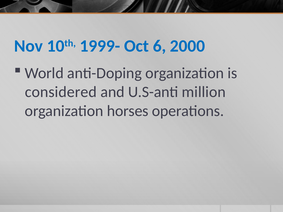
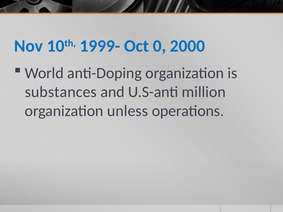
6: 6 -> 0
considered: considered -> substances
horses: horses -> unless
